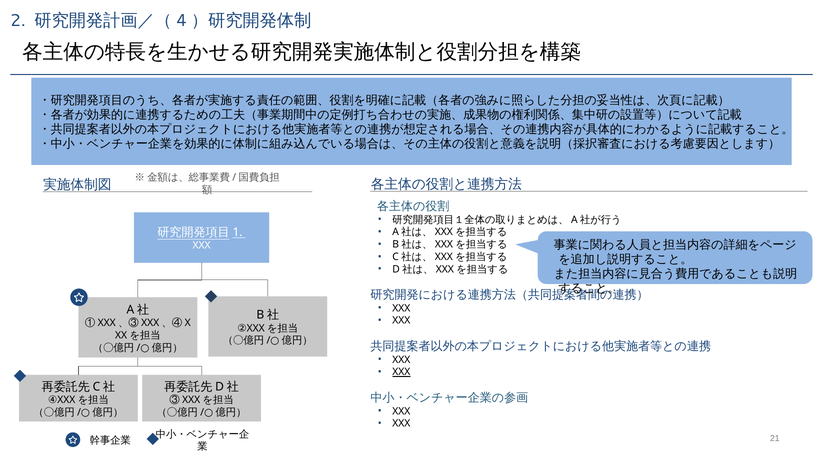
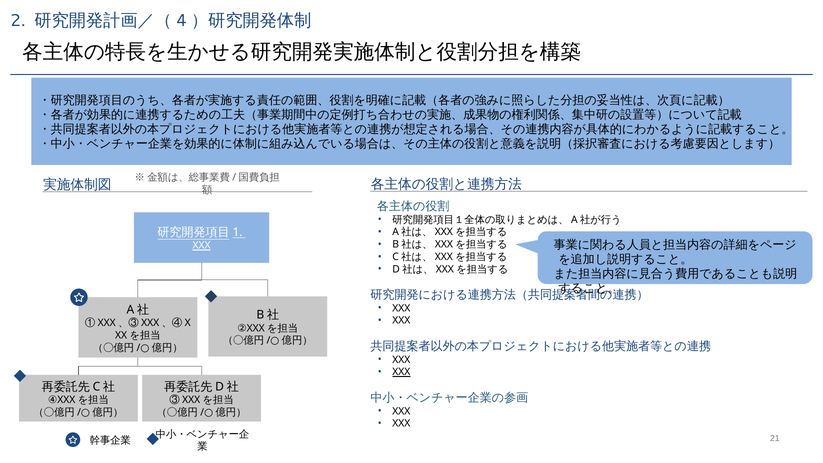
XXX at (202, 245) underline: none -> present
